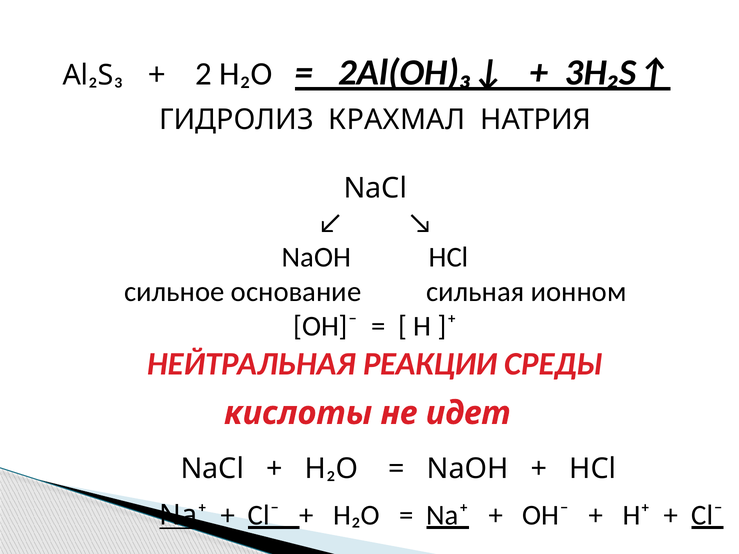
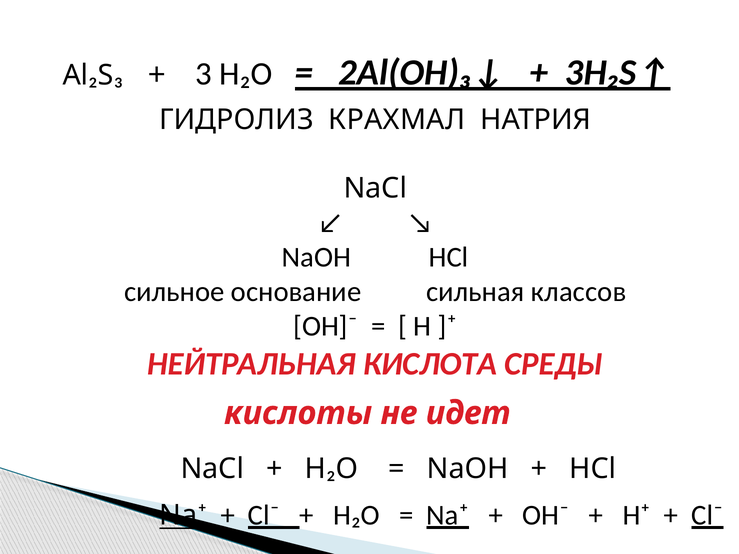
2: 2 -> 3
ионном: ионном -> классов
РЕАКЦИИ: РЕАКЦИИ -> КИСЛОТА
